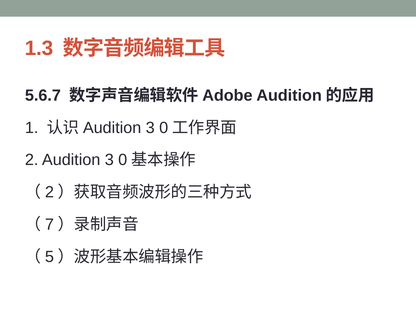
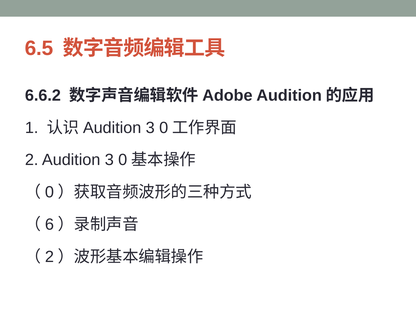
1.3: 1.3 -> 6.5
5.6.7: 5.6.7 -> 6.6.2
2 at (49, 192): 2 -> 0
7: 7 -> 6
5 at (49, 257): 5 -> 2
